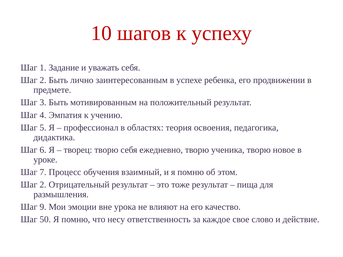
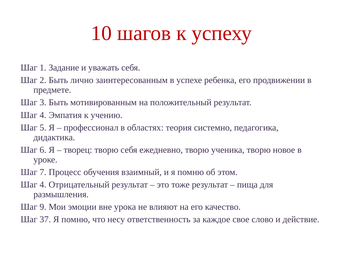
освоения: освоения -> системно
2 at (43, 185): 2 -> 4
50: 50 -> 37
